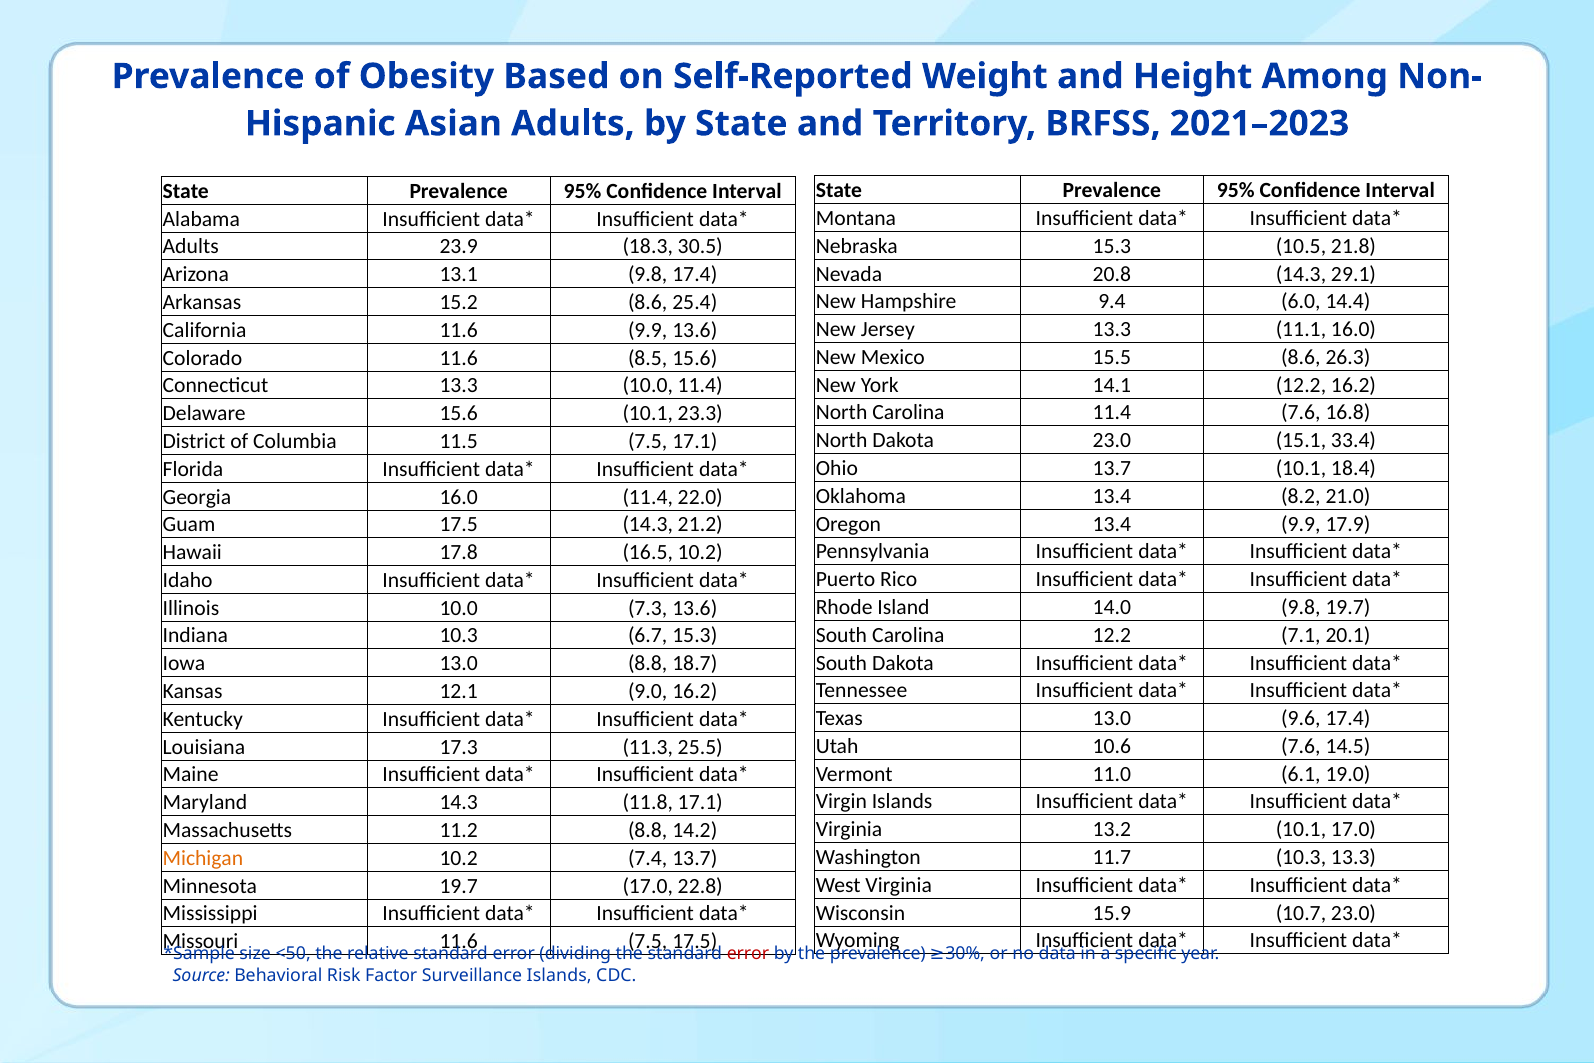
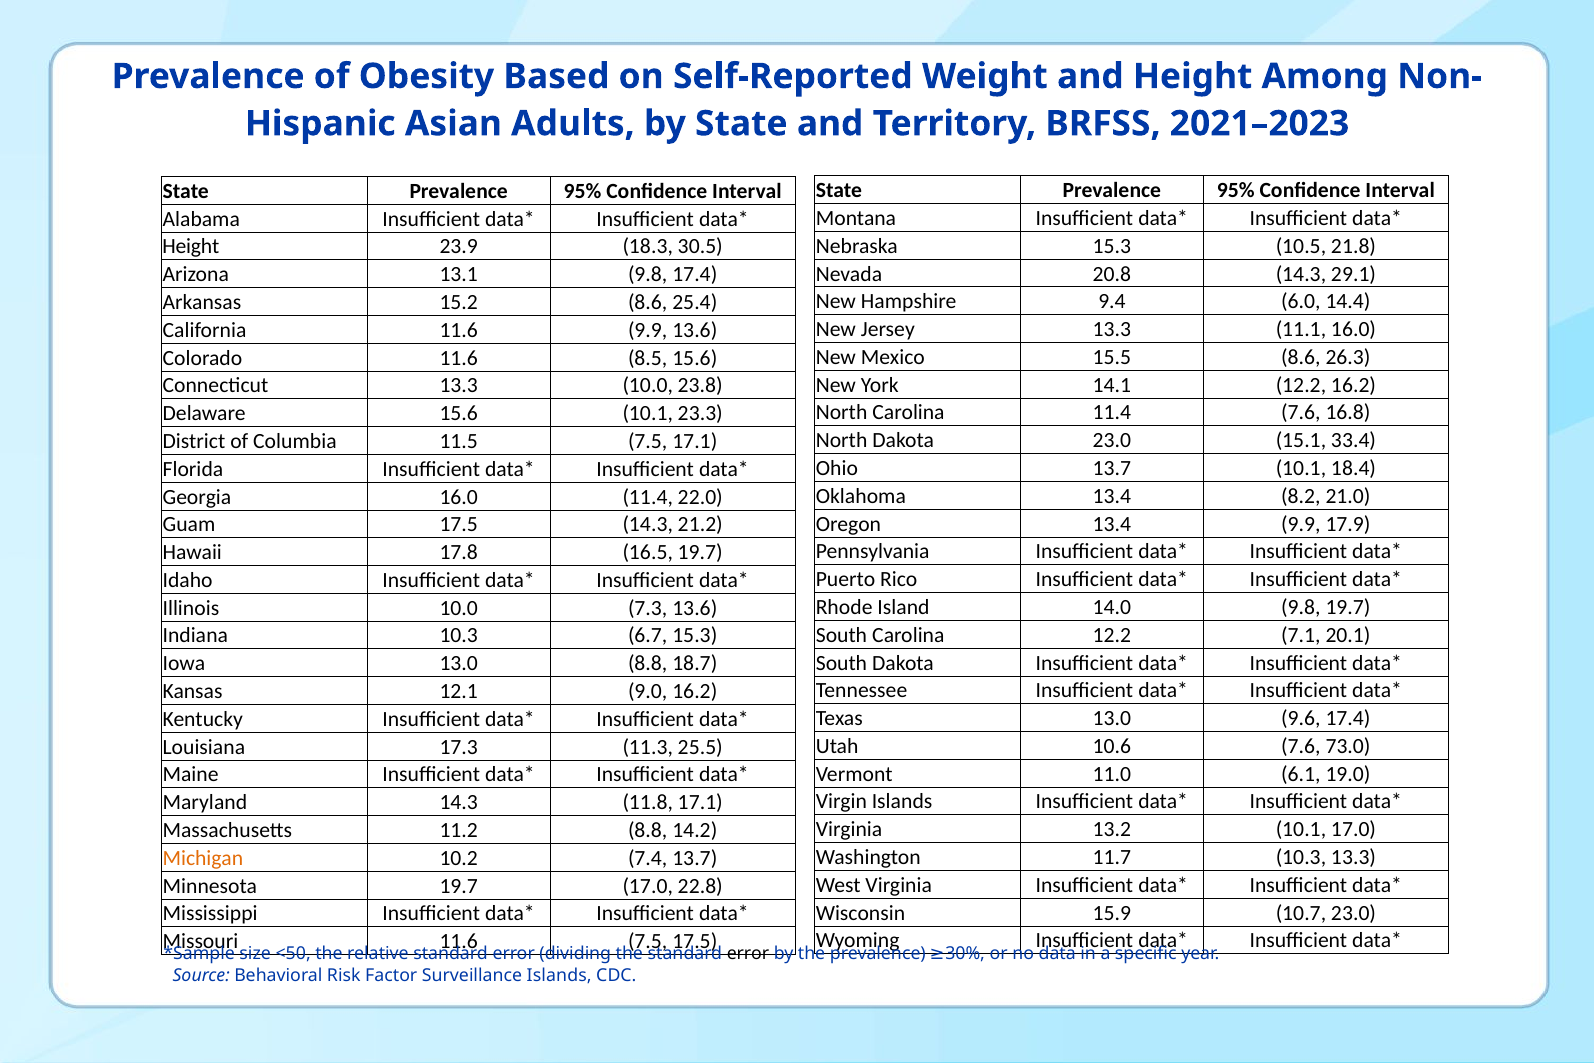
Adults at (191, 247): Adults -> Height
10.0 11.4: 11.4 -> 23.8
16.5 10.2: 10.2 -> 19.7
14.5: 14.5 -> 73.0
error at (748, 954) colour: red -> black
